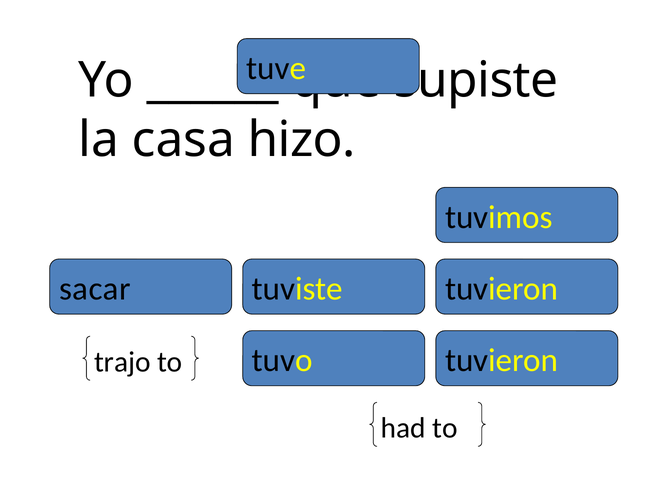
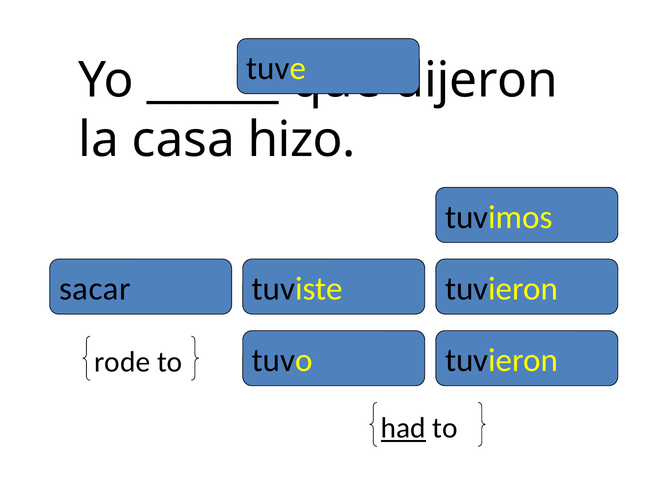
supiste: supiste -> dijeron
trajo: trajo -> rode
had underline: none -> present
